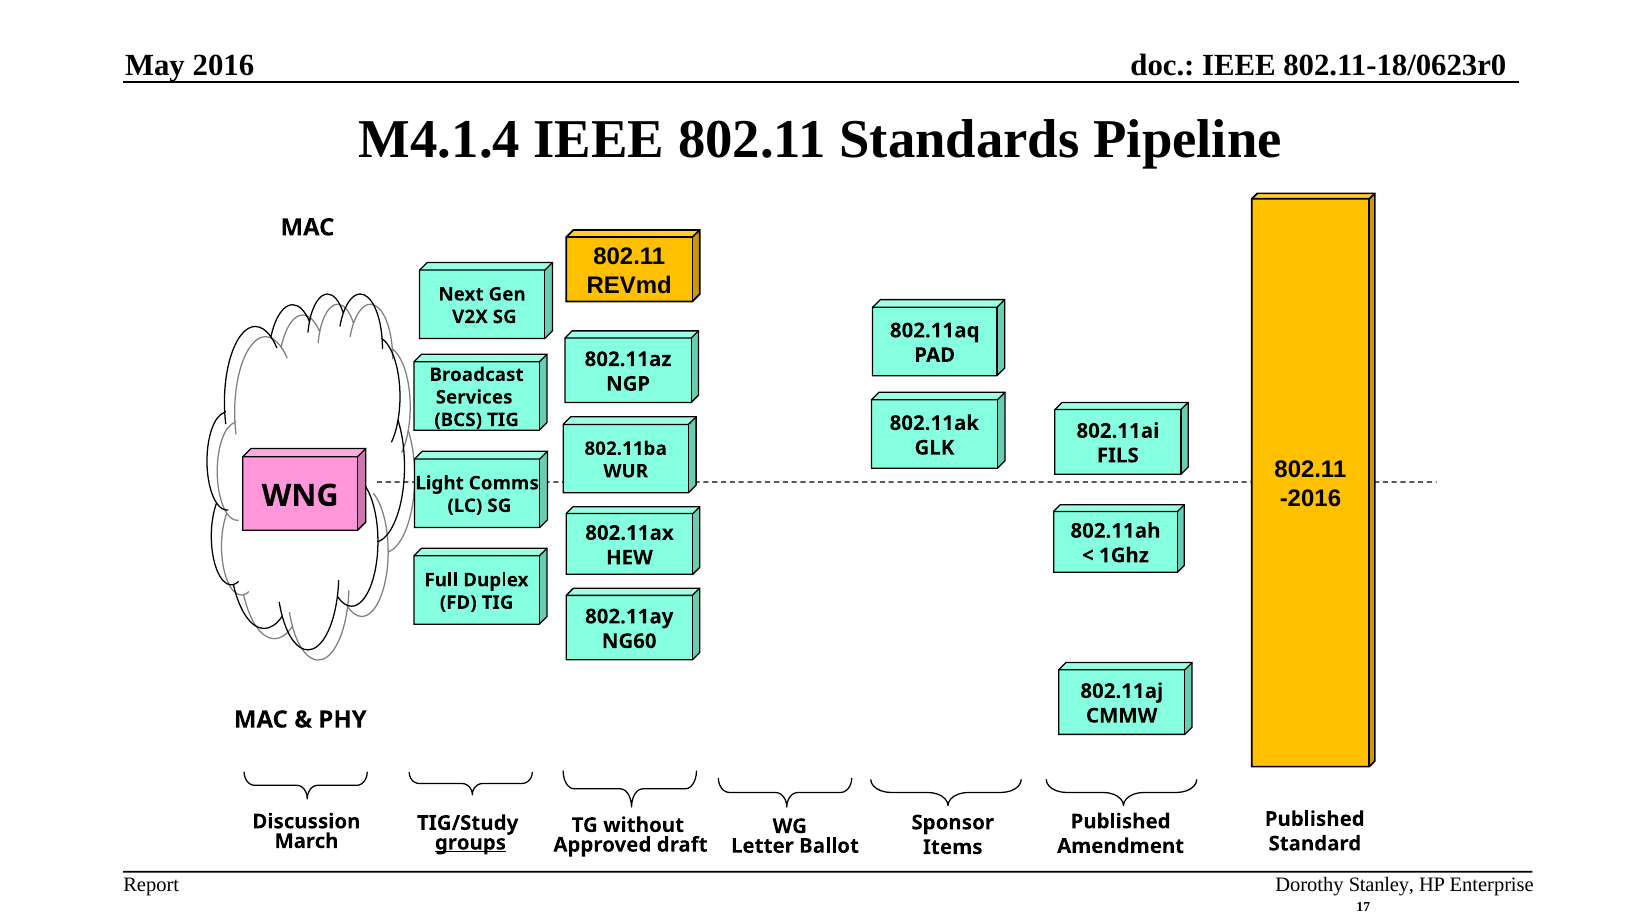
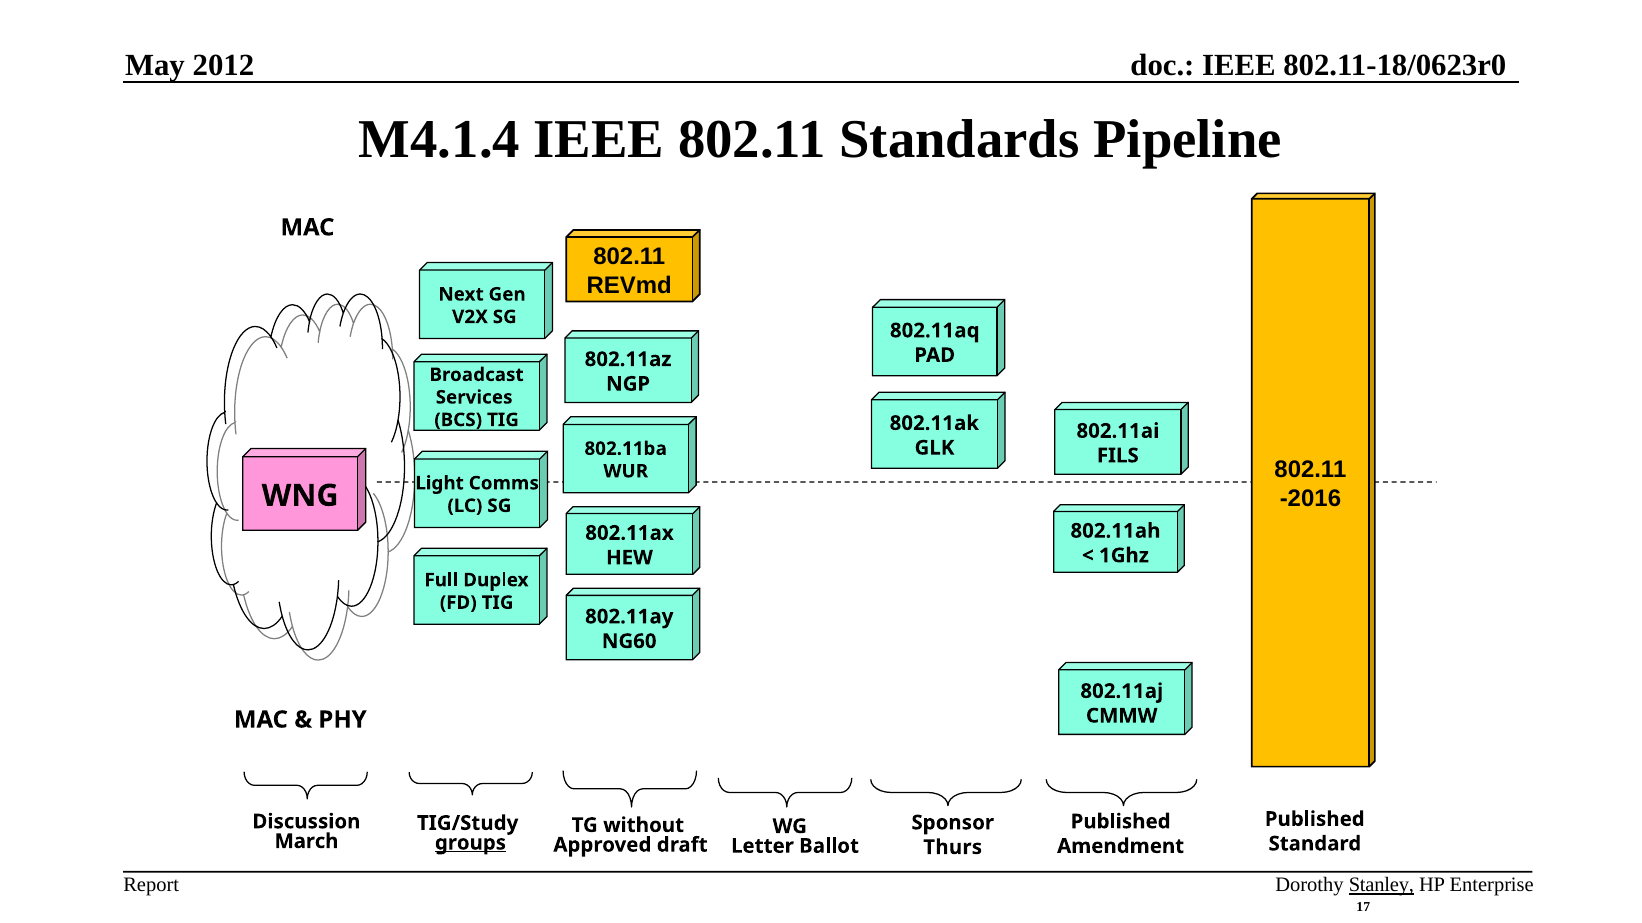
2016: 2016 -> 2012
Items: Items -> Thurs
Stanley underline: none -> present
